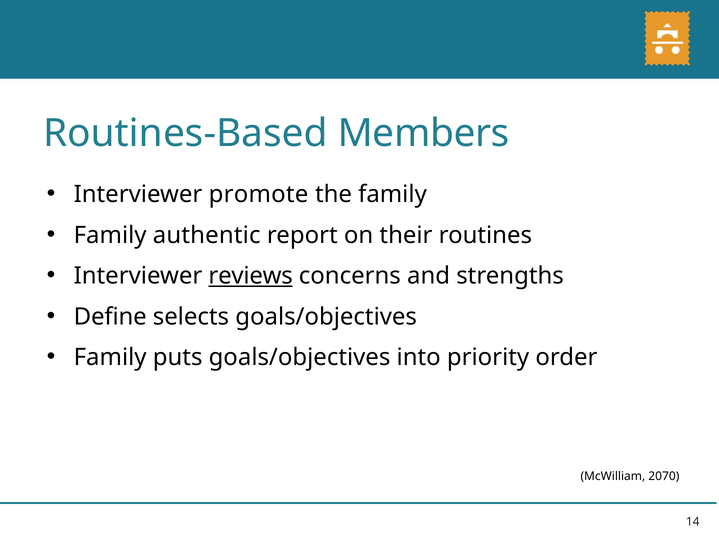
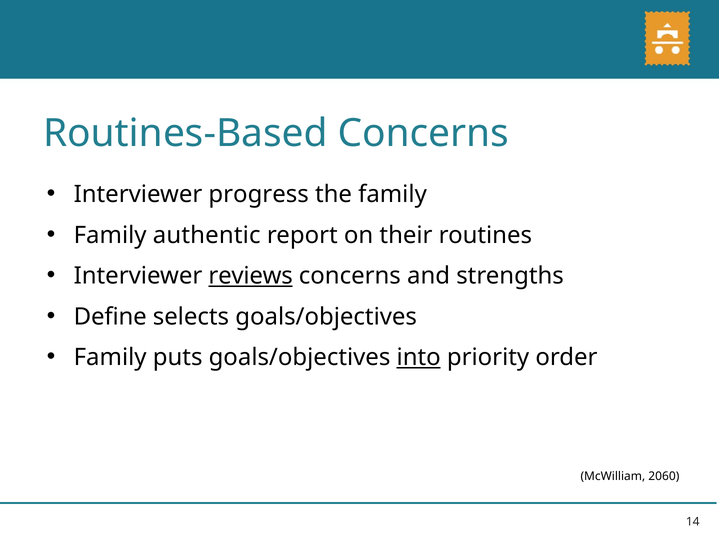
Routines-Based Members: Members -> Concerns
promote: promote -> progress
into underline: none -> present
2070: 2070 -> 2060
